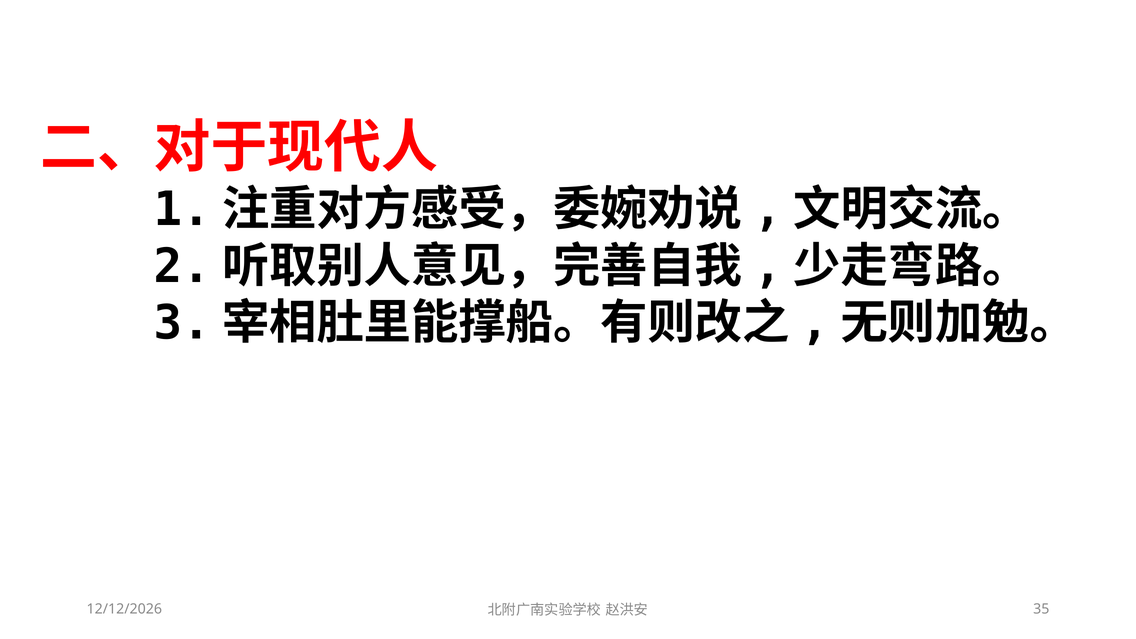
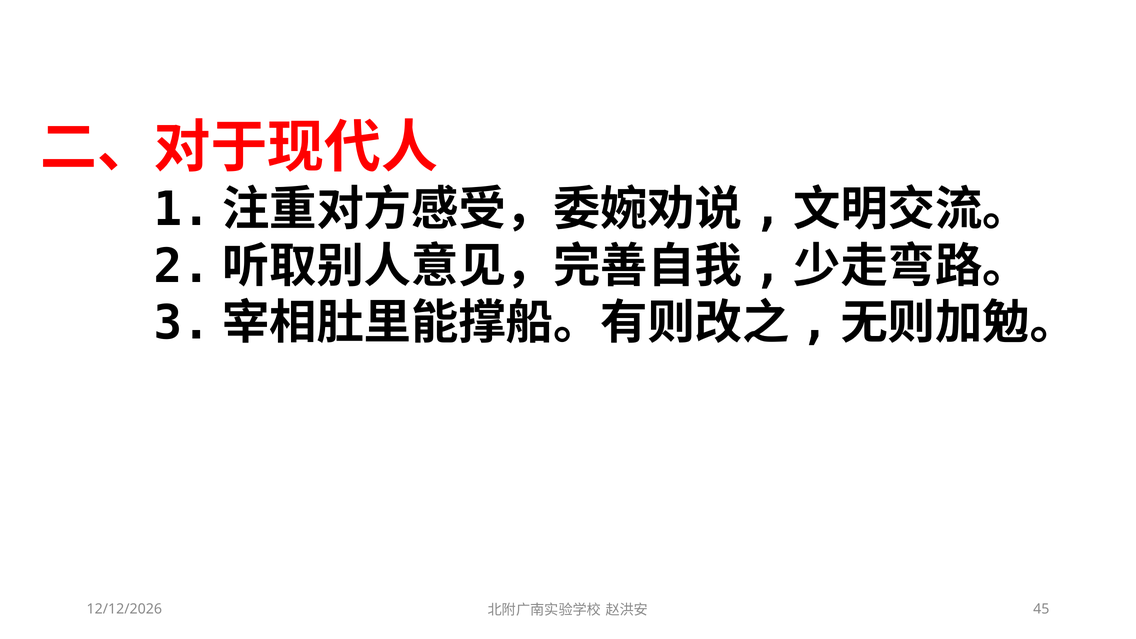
35: 35 -> 45
